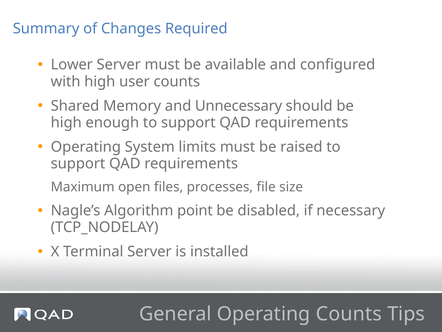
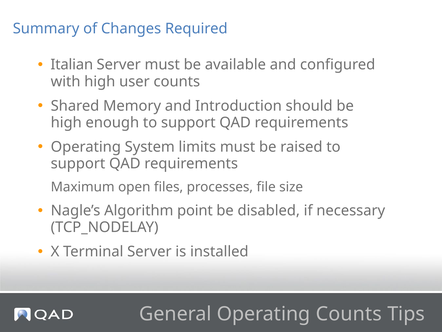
Lower: Lower -> Italian
Unnecessary: Unnecessary -> Introduction
